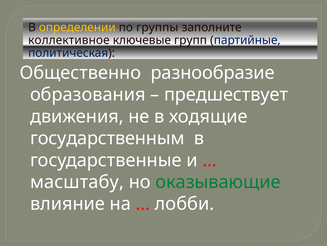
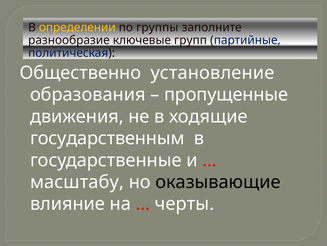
коллективное: коллективное -> разнообразие
разнообразие: разнообразие -> установление
предшествует: предшествует -> пропущенные
оказывающие colour: green -> black
лобби: лобби -> черты
